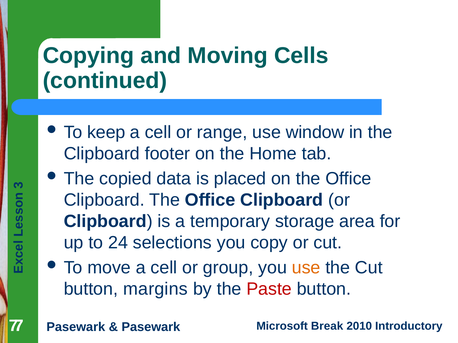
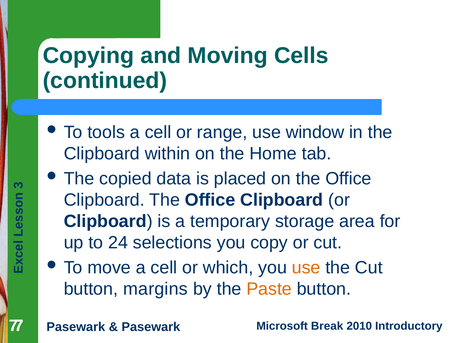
keep: keep -> tools
footer: footer -> within
group: group -> which
Paste colour: red -> orange
